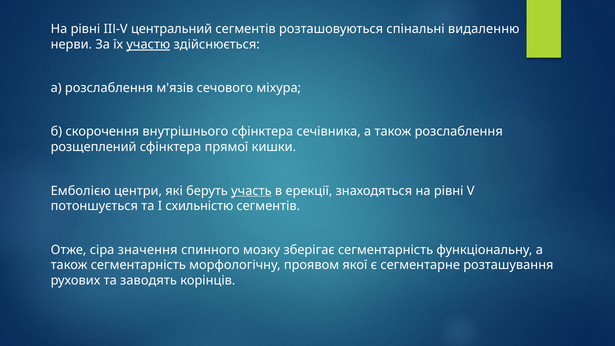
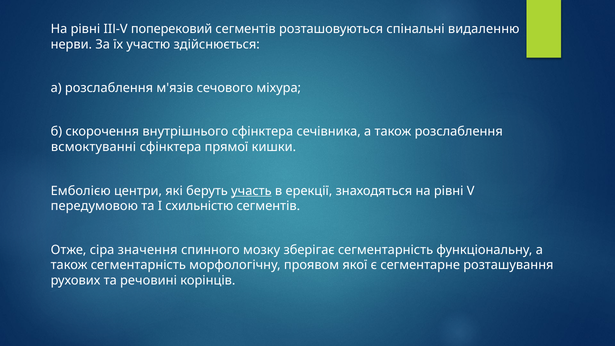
центральний: центральний -> поперековий
участю underline: present -> none
розщеплений: розщеплений -> всмоктуванні
потоншується: потоншується -> передумовою
заводять: заводять -> речовині
